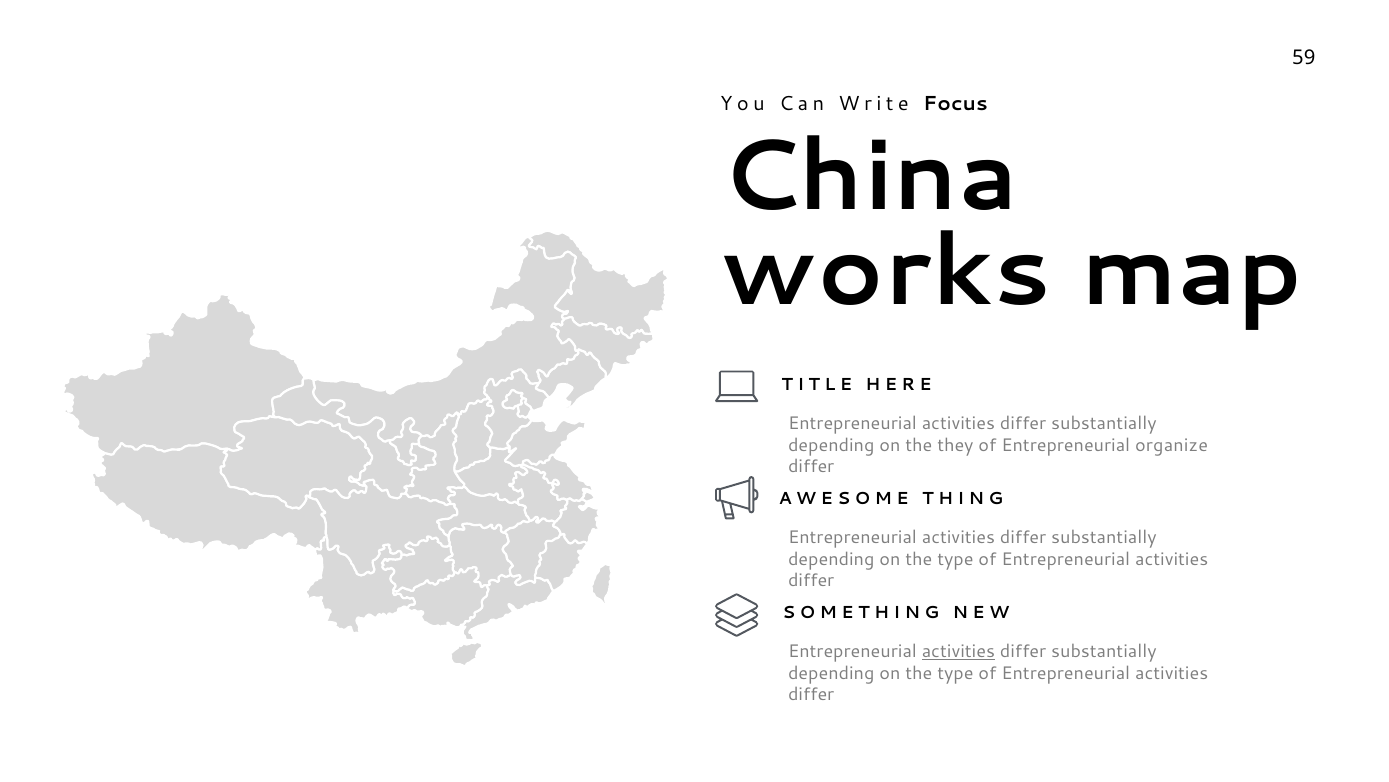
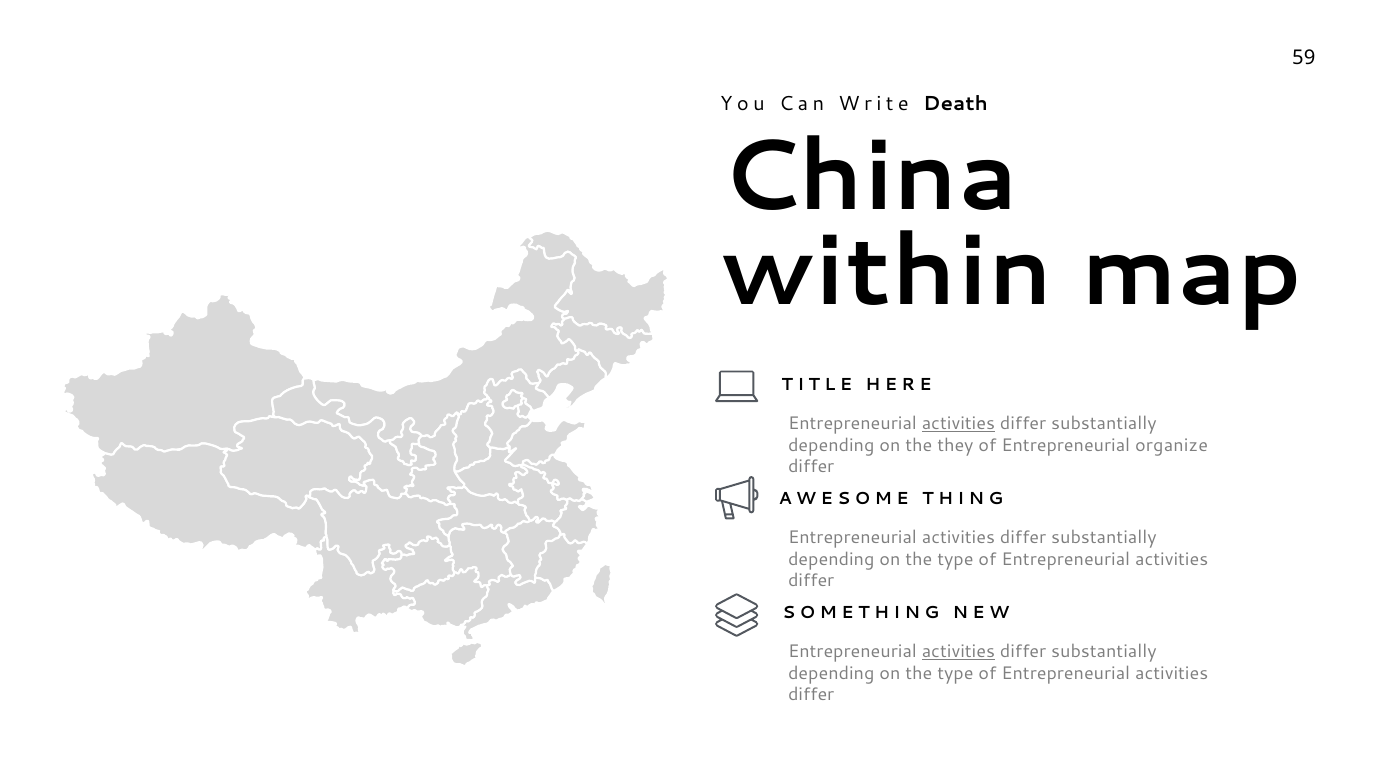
Focus: Focus -> Death
works: works -> within
activities at (958, 423) underline: none -> present
